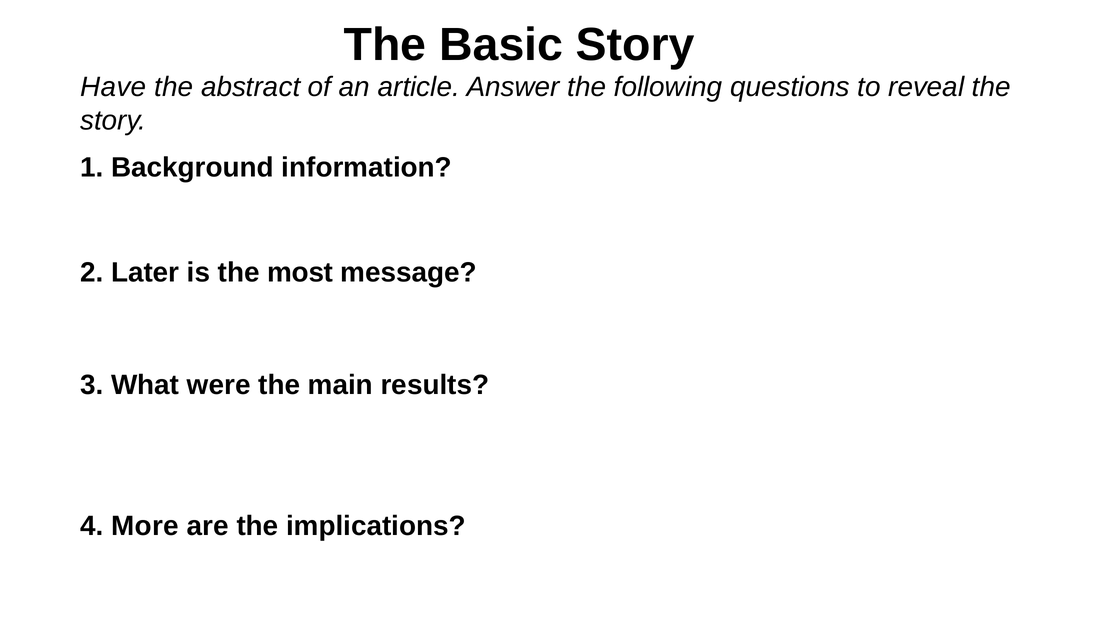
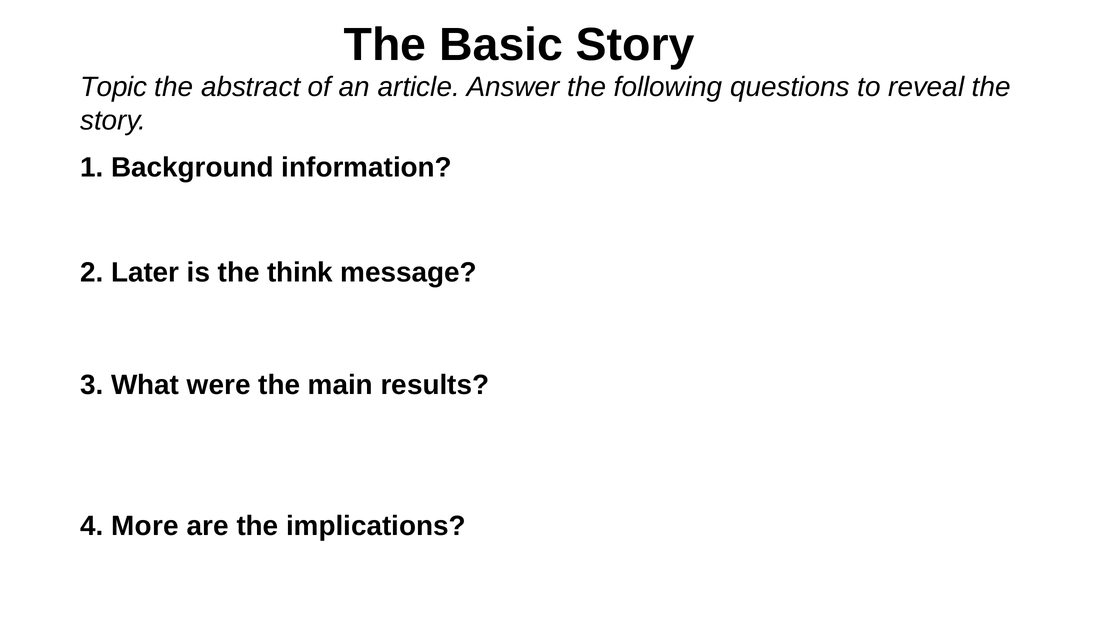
Have: Have -> Topic
most: most -> think
